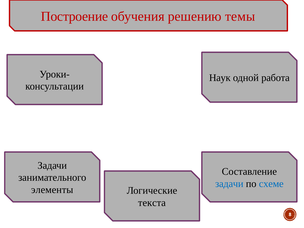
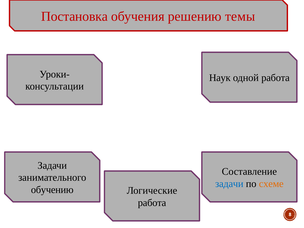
Построение: Построение -> Постановка
схеме colour: blue -> orange
элементы: элементы -> обучению
текста at (152, 203): текста -> работа
